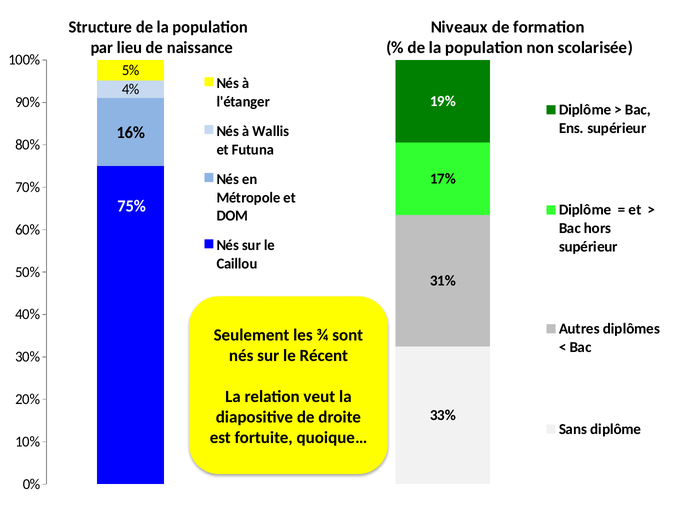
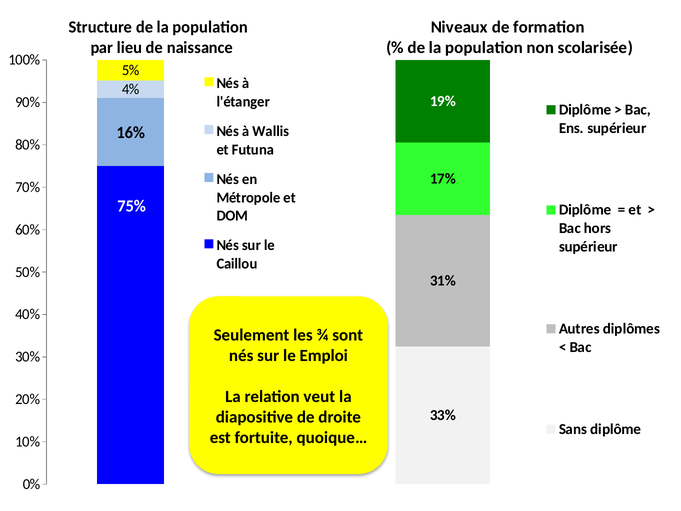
Récent: Récent -> Emploi
